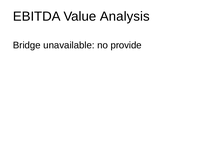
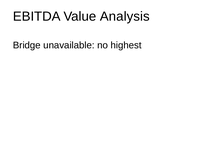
provide: provide -> highest
